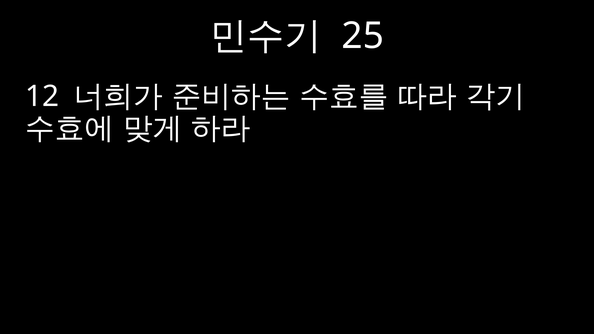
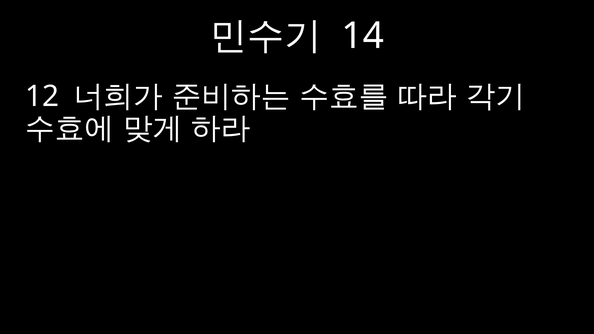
25: 25 -> 14
